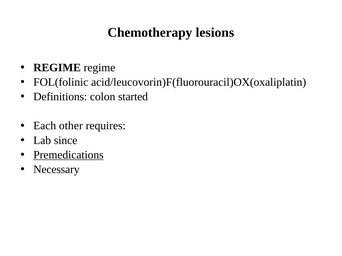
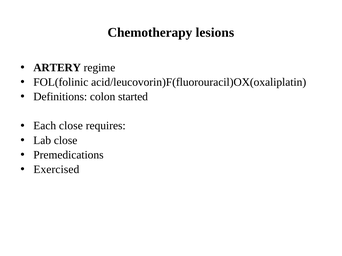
REGIME at (57, 68): REGIME -> ARTERY
Each other: other -> close
Lab since: since -> close
Premedications underline: present -> none
Necessary: Necessary -> Exercised
